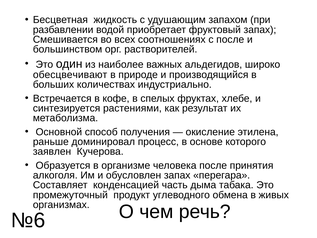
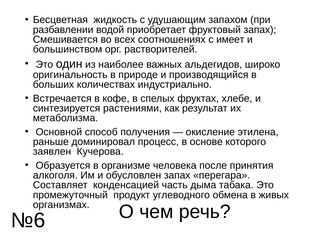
с после: после -> имеет
обесцвечивают: обесцвечивают -> оригинальность
